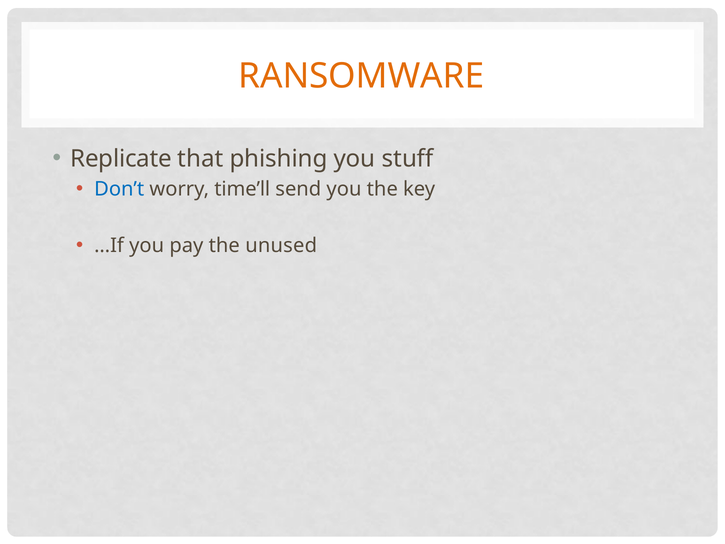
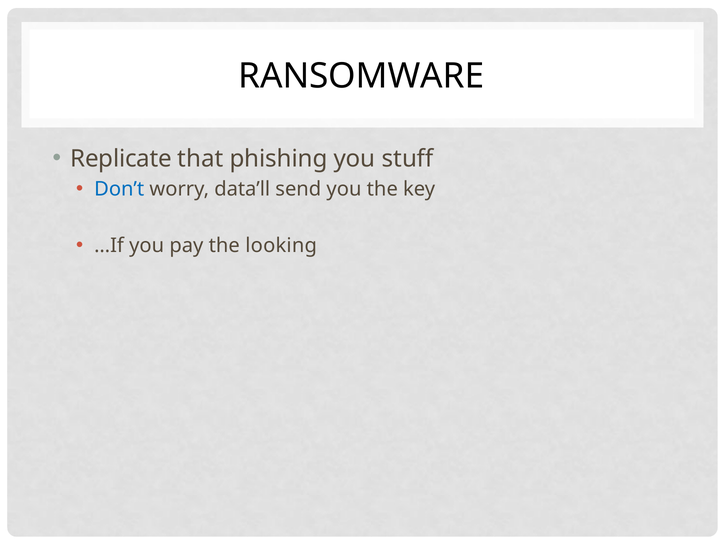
RANSOMWARE colour: orange -> black
time’ll: time’ll -> data’ll
unused: unused -> looking
